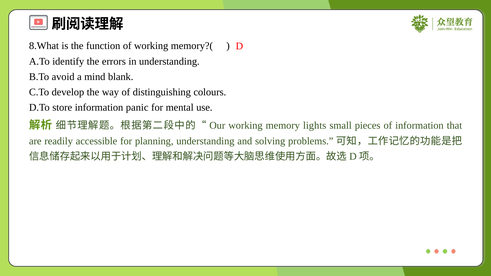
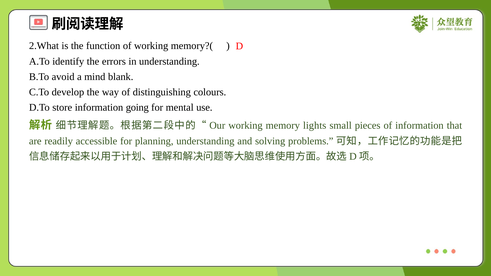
8.What: 8.What -> 2.What
panic: panic -> going
